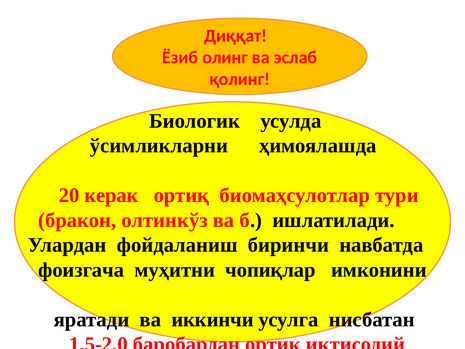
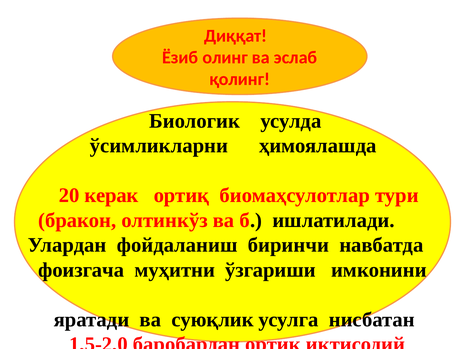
чопиқлар: чопиқлар -> ўзгариши
иккинчи: иккинчи -> суюқлик
